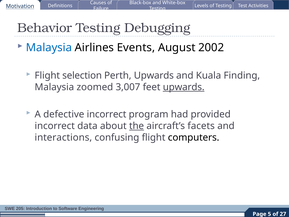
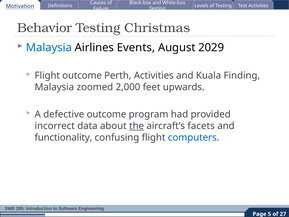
Debugging: Debugging -> Christmas
2002: 2002 -> 2029
Flight selection: selection -> outcome
Perth Upwards: Upwards -> Activities
3,007: 3,007 -> 2,000
upwards at (184, 87) underline: present -> none
defective incorrect: incorrect -> outcome
interactions: interactions -> functionality
computers colour: black -> blue
